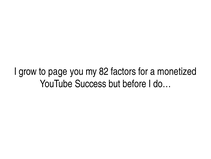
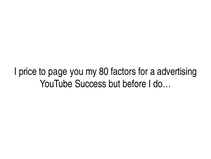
grow: grow -> price
82: 82 -> 80
monetized: monetized -> advertising
